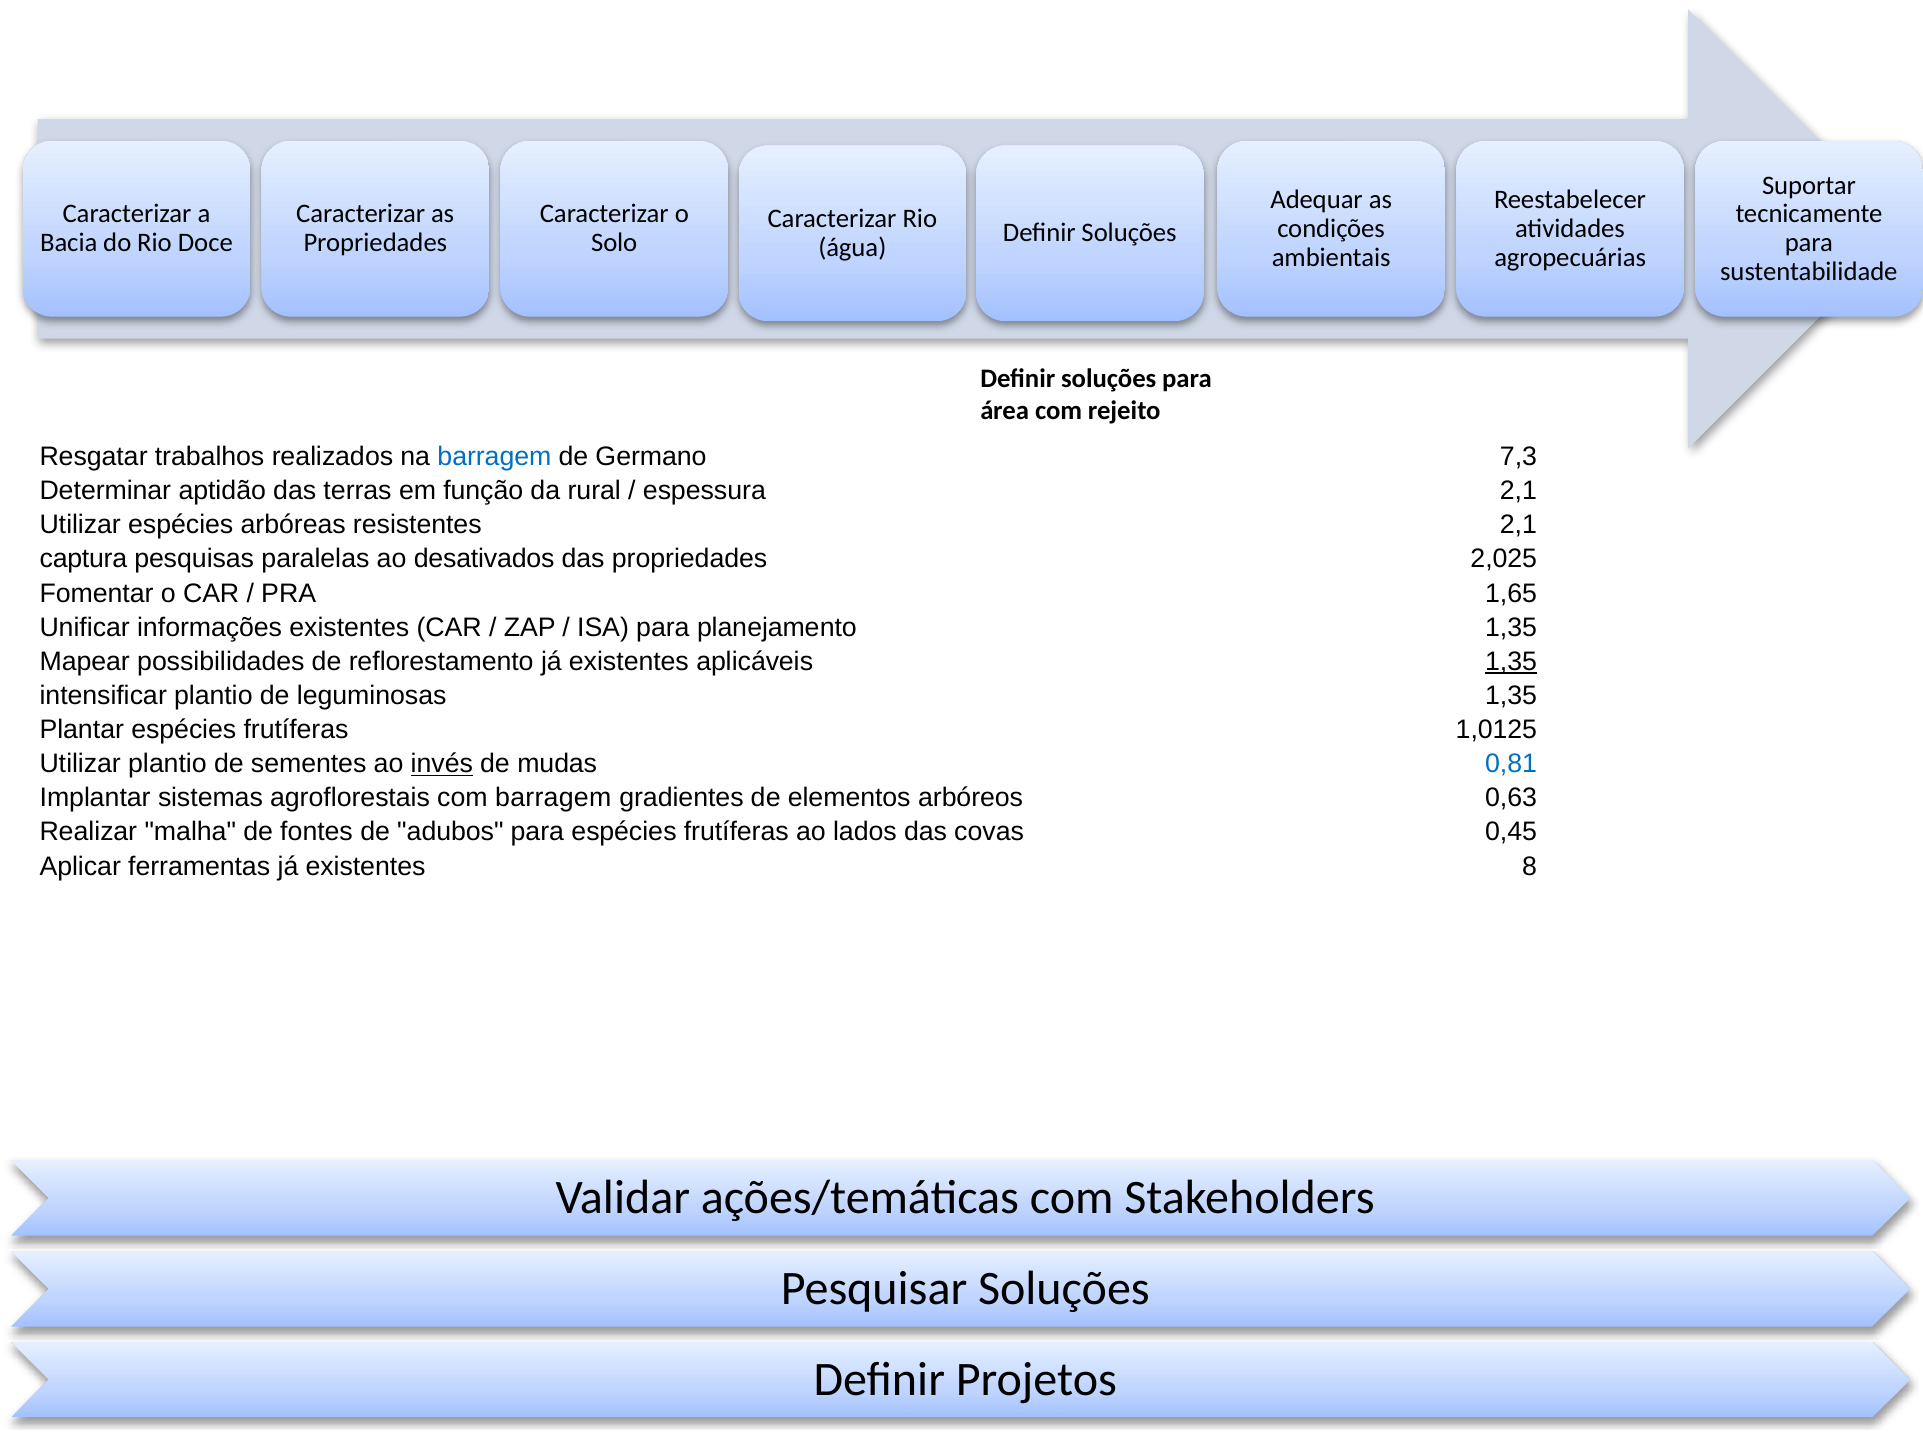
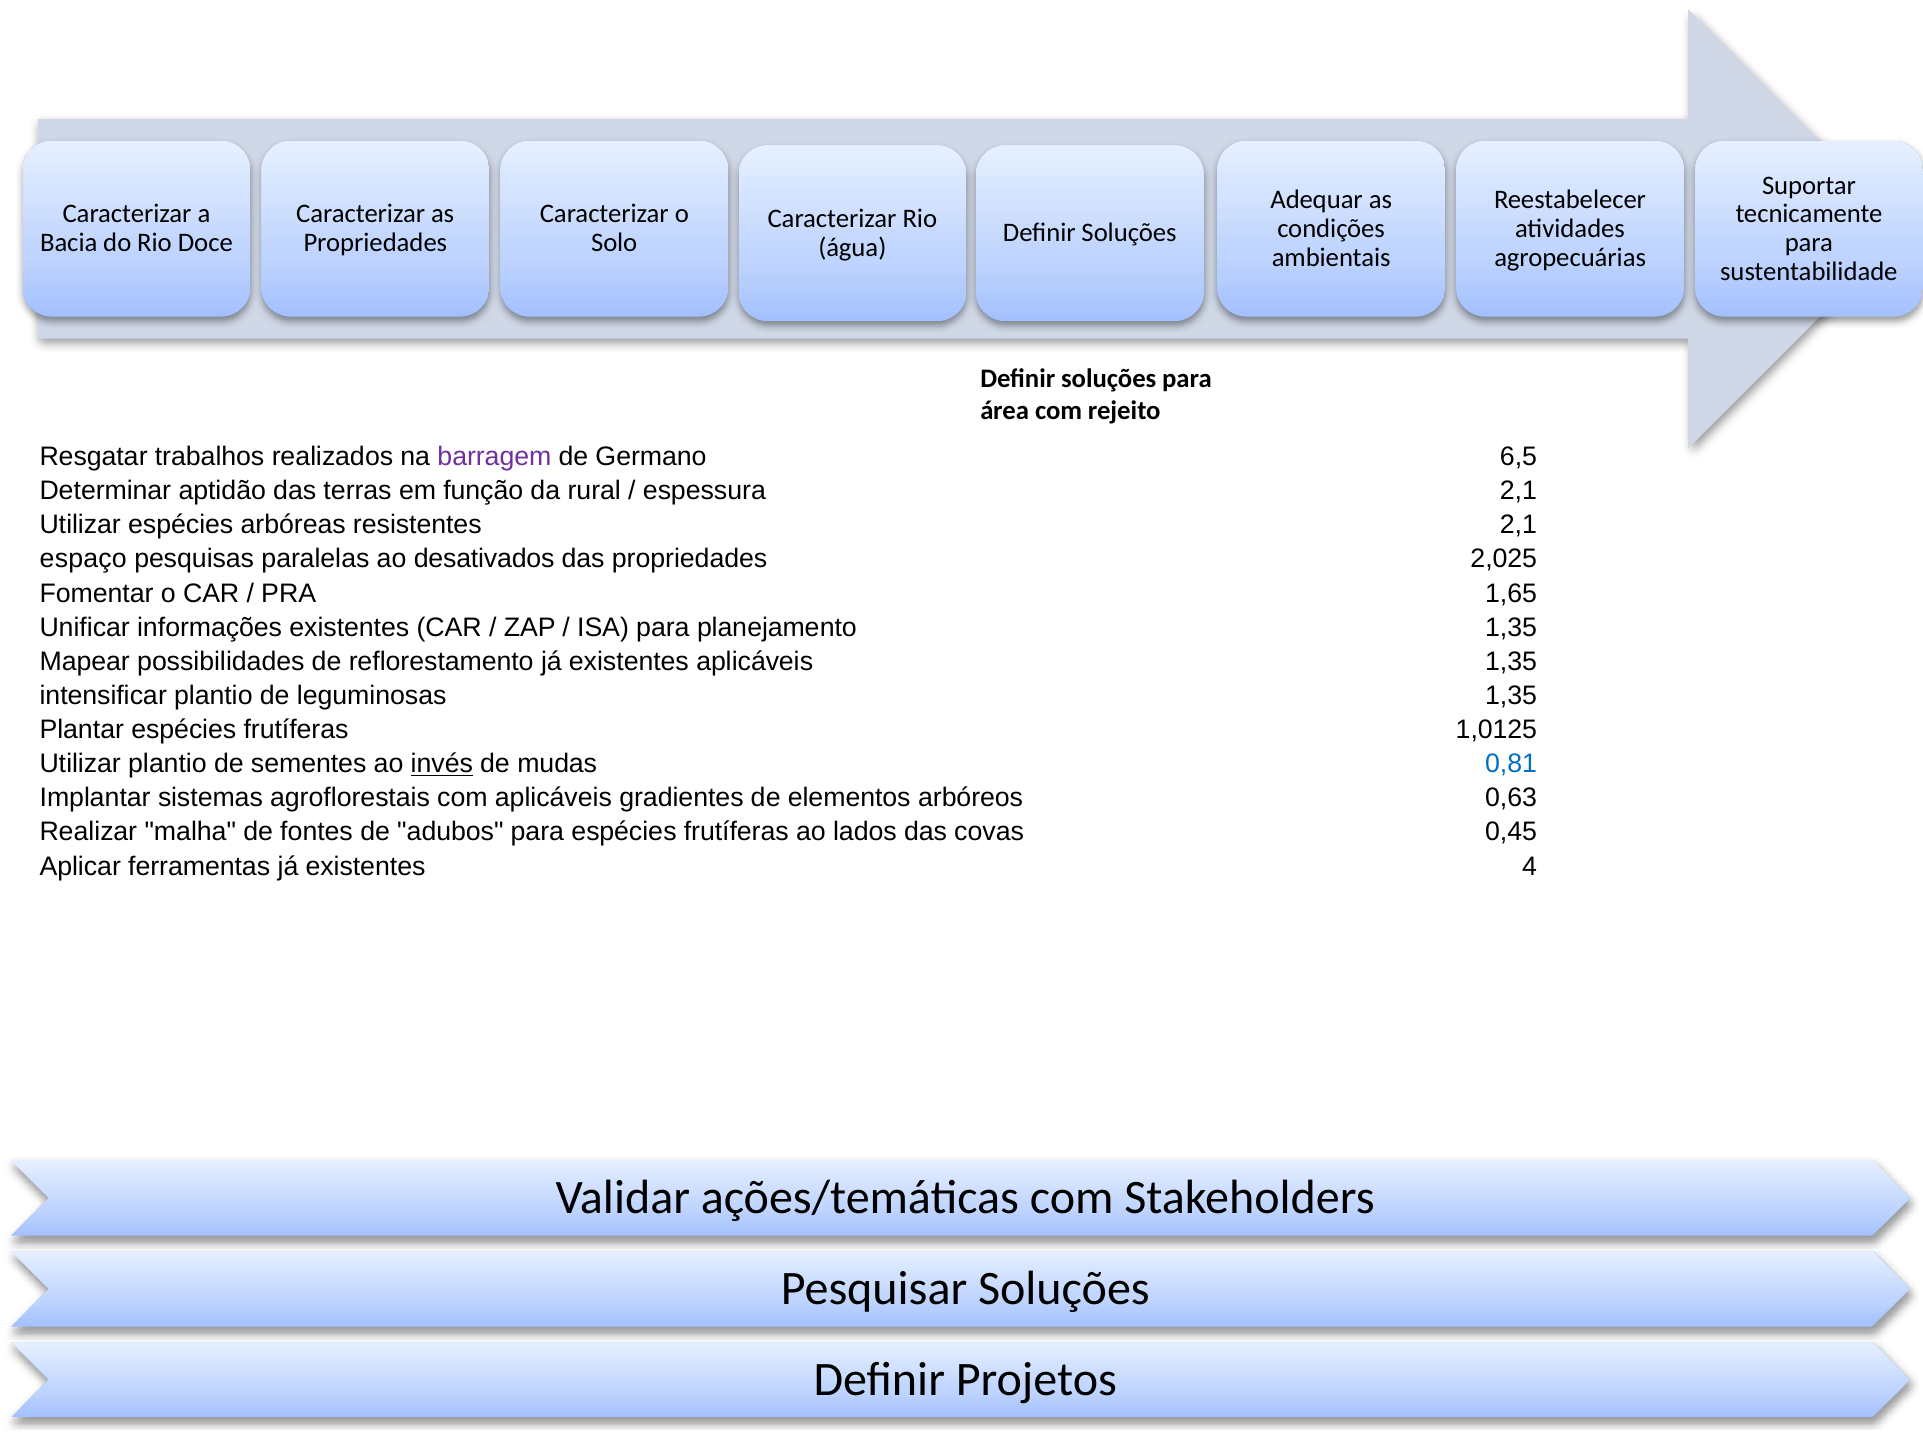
barragem at (494, 457) colour: blue -> purple
7,3: 7,3 -> 6,5
captura: captura -> espaço
1,35 at (1511, 662) underline: present -> none
com barragem: barragem -> aplicáveis
8: 8 -> 4
